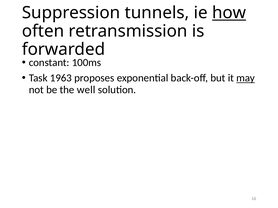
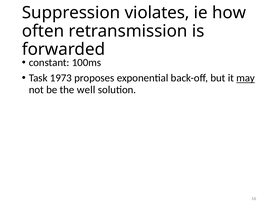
tunnels: tunnels -> violates
how underline: present -> none
1963: 1963 -> 1973
